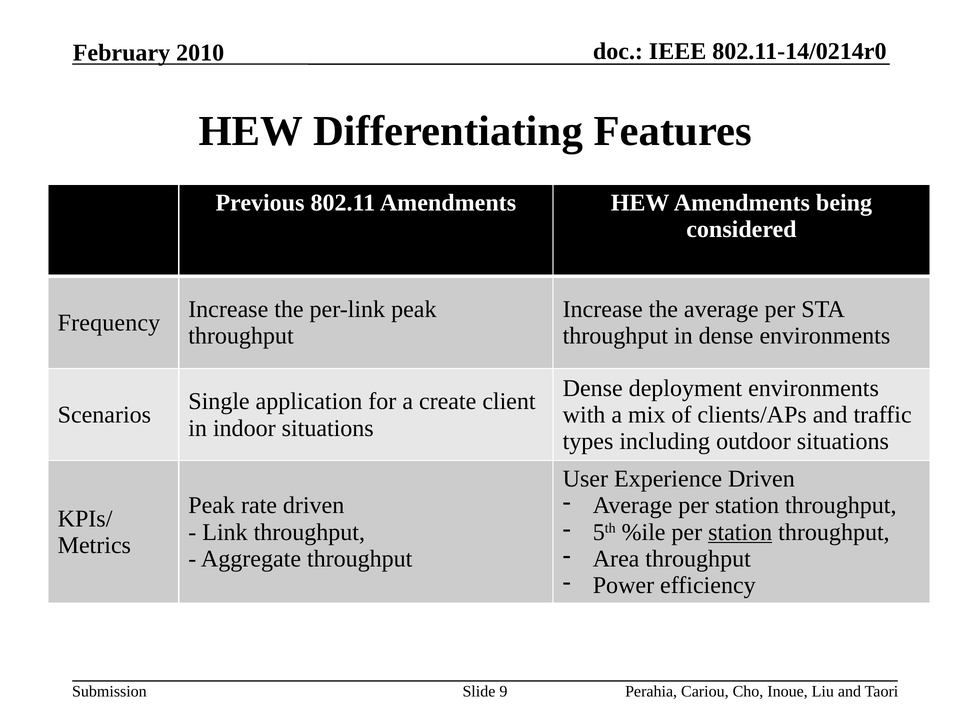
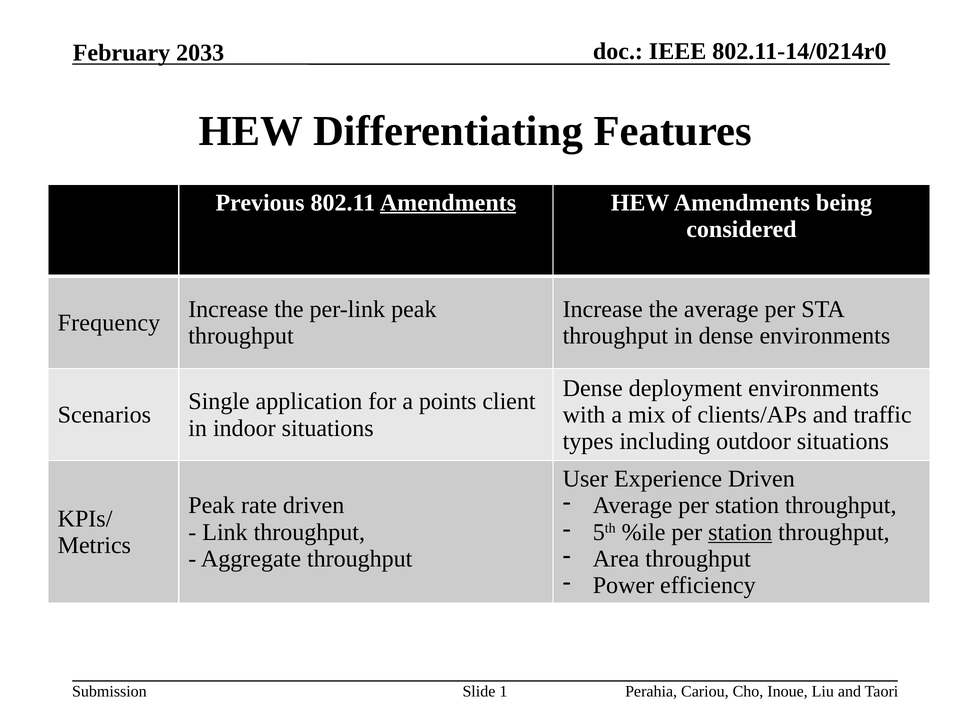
2010: 2010 -> 2033
Amendments at (448, 203) underline: none -> present
create: create -> points
9: 9 -> 1
